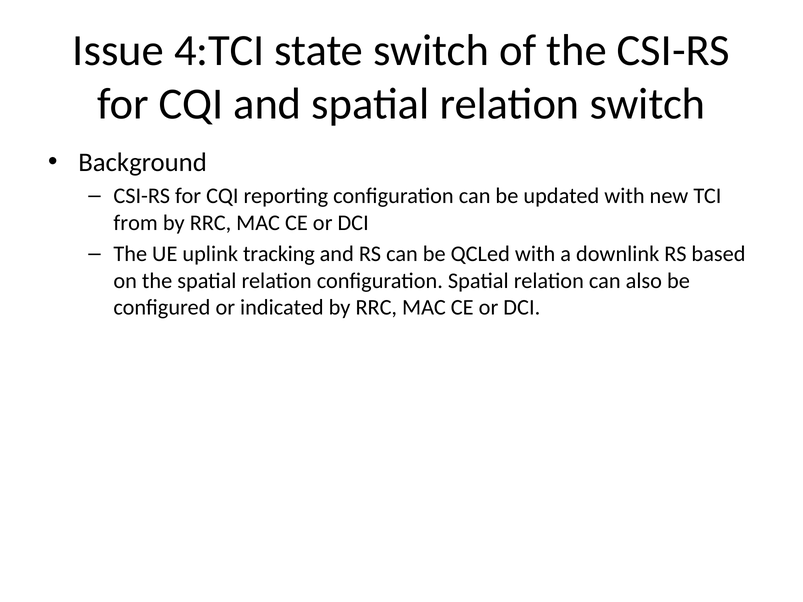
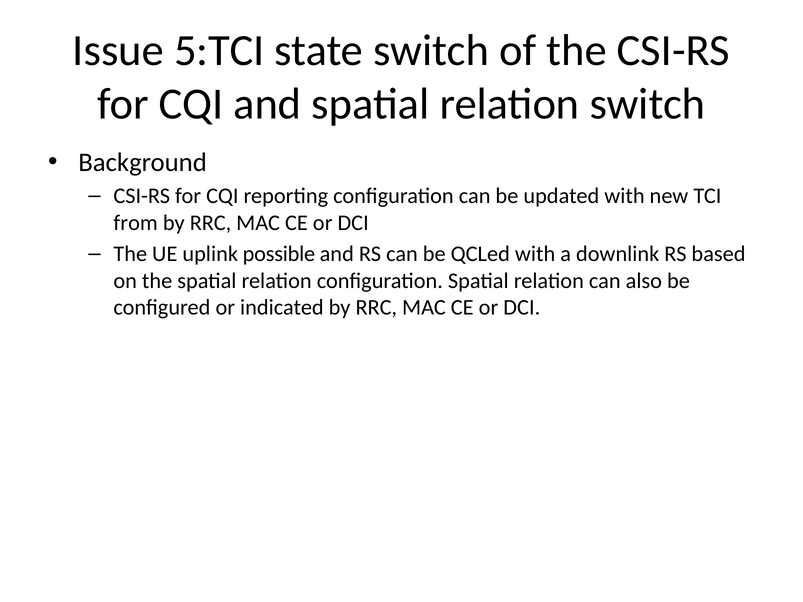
4:TCI: 4:TCI -> 5:TCI
tracking: tracking -> possible
